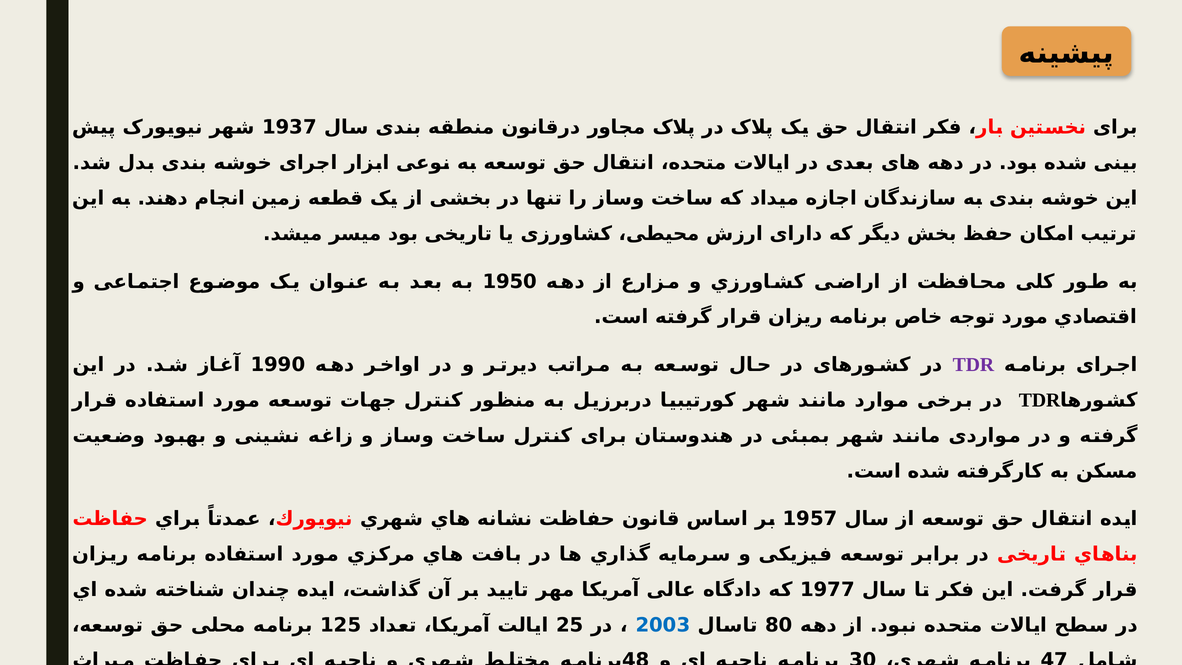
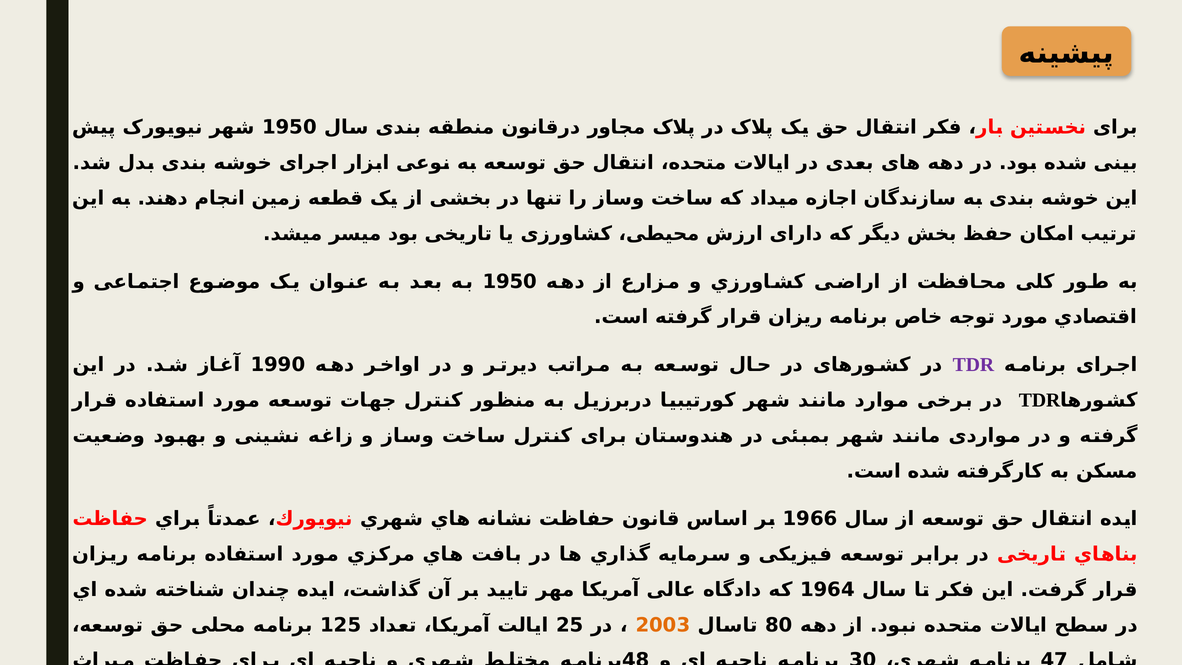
1937 at (289, 127): 1937 -> 1950
1957: 1957 -> 1966
1977: 1977 -> 1964
2003 colour: blue -> orange
